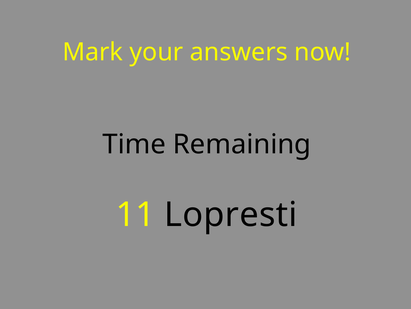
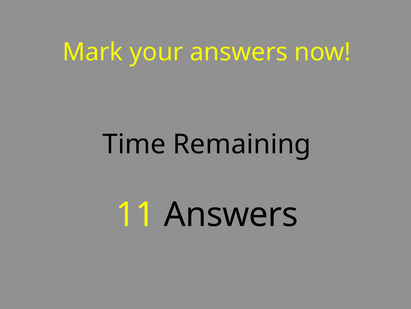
11 Lopresti: Lopresti -> Answers
